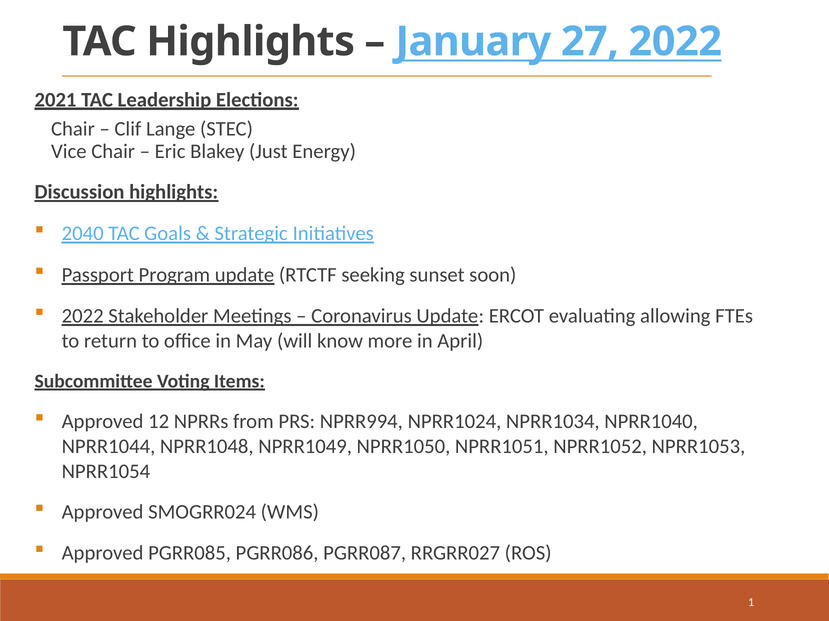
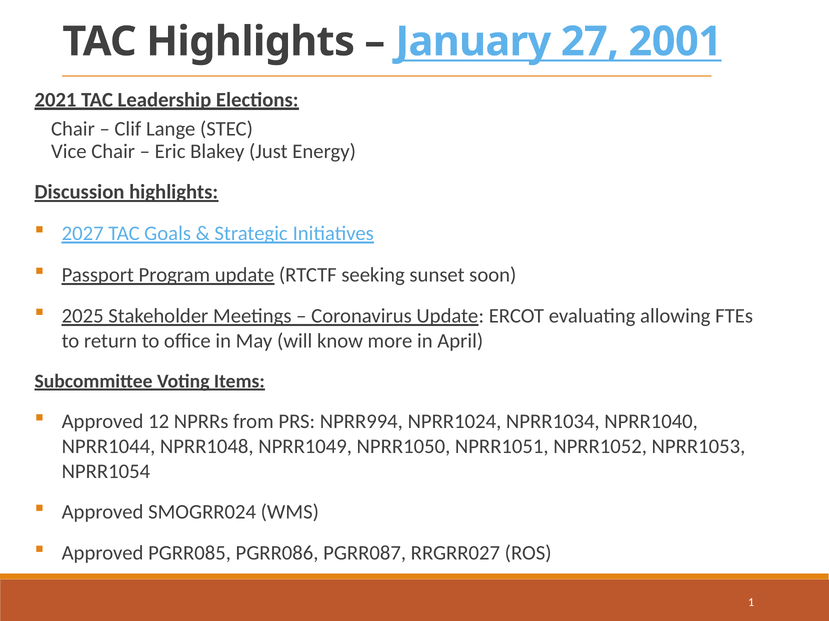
27 2022: 2022 -> 2001
2040: 2040 -> 2027
2022 at (83, 317): 2022 -> 2025
